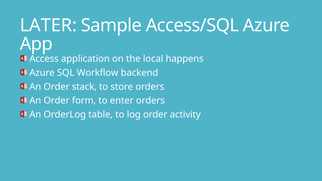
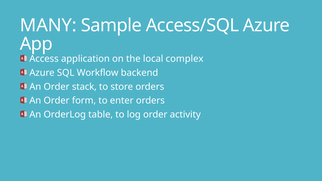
LATER: LATER -> MANY
happens: happens -> complex
